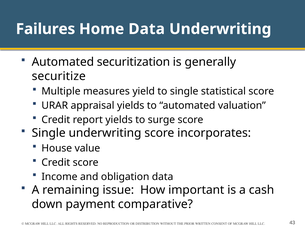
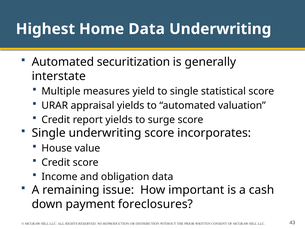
Failures: Failures -> Highest
securitize: securitize -> interstate
comparative: comparative -> foreclosures
